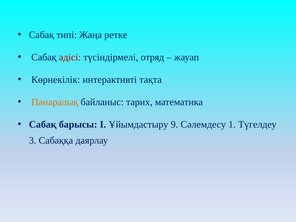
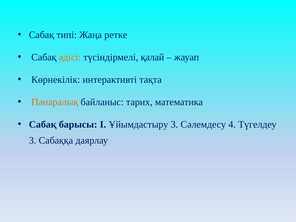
әдісі colour: red -> orange
отряд: отряд -> қалай
Ұйымдастыру 9: 9 -> 3
1: 1 -> 4
